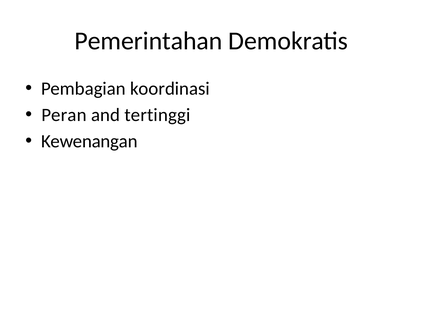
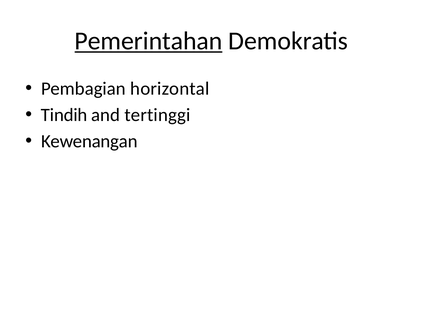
Pemerintahan underline: none -> present
koordinasi: koordinasi -> horizontal
Peran: Peran -> Tindih
